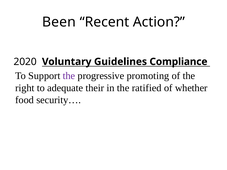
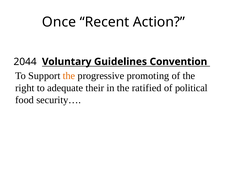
Been: Been -> Once
2020: 2020 -> 2044
Compliance: Compliance -> Convention
the at (69, 76) colour: purple -> orange
whether: whether -> political
